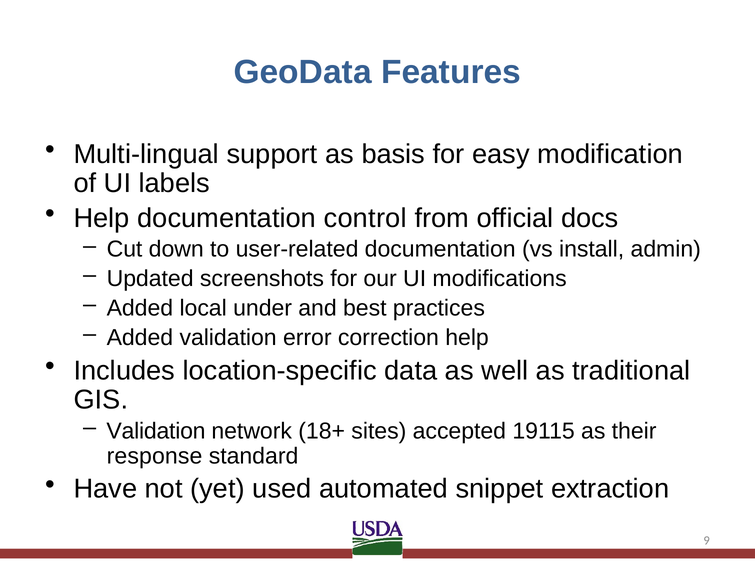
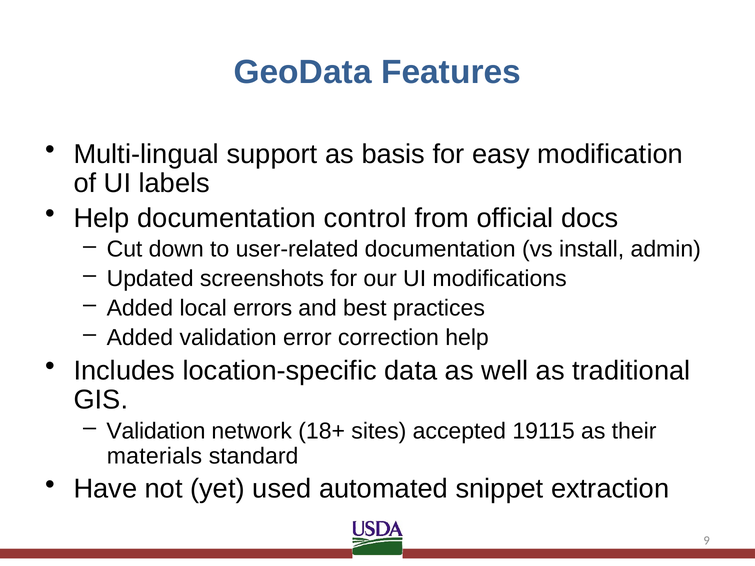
under: under -> errors
response: response -> materials
